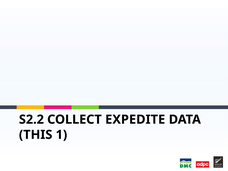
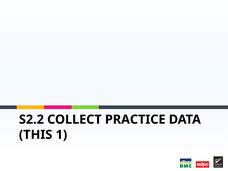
EXPEDITE: EXPEDITE -> PRACTICE
